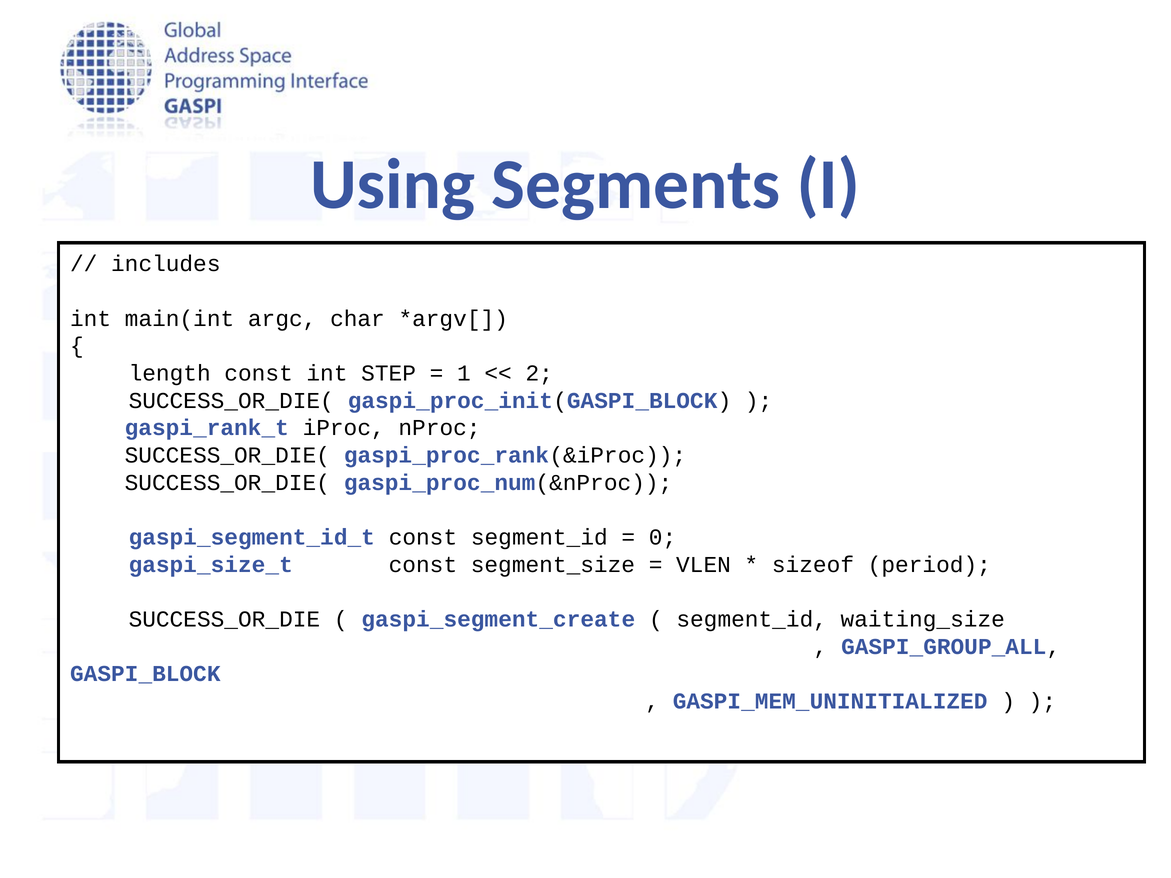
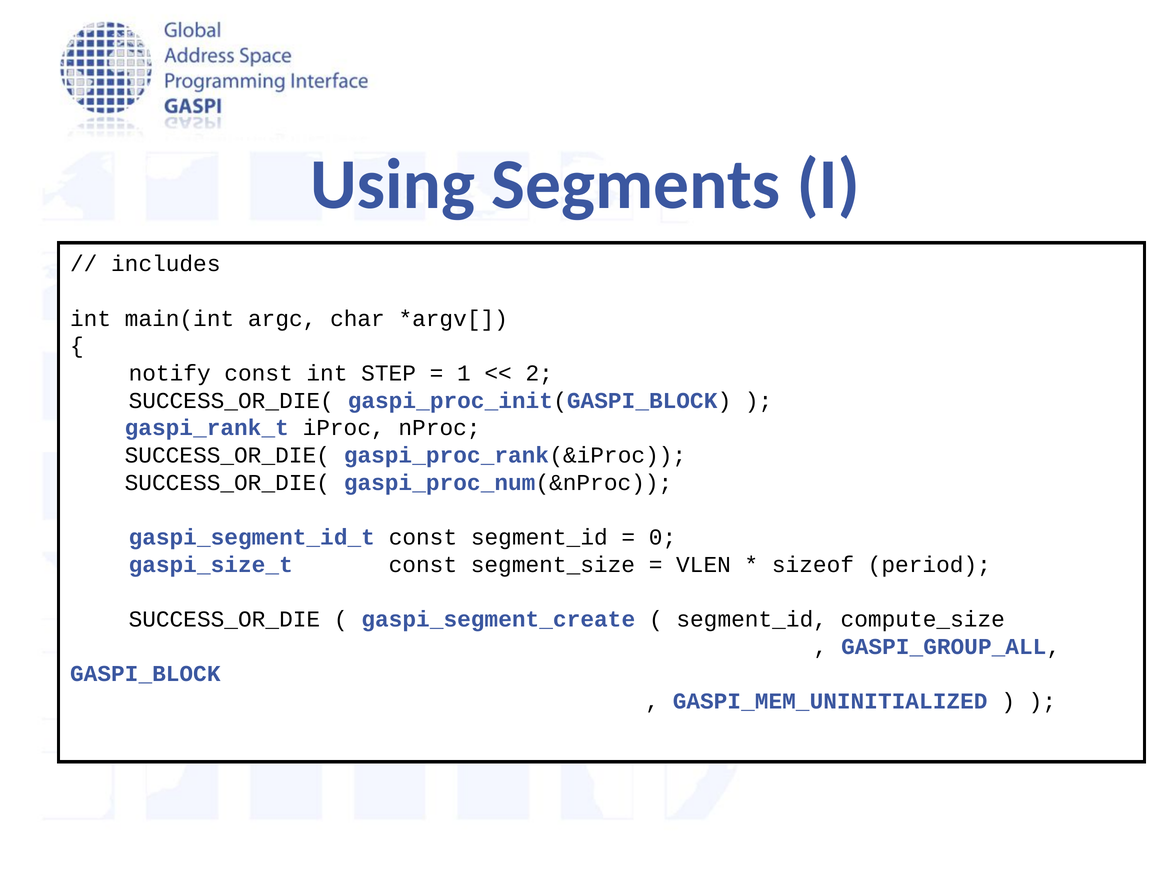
length: length -> notify
waiting_size: waiting_size -> compute_size
